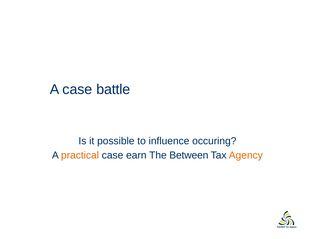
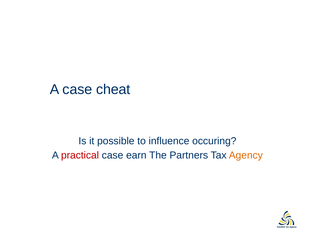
battle: battle -> cheat
practical colour: orange -> red
Between: Between -> Partners
